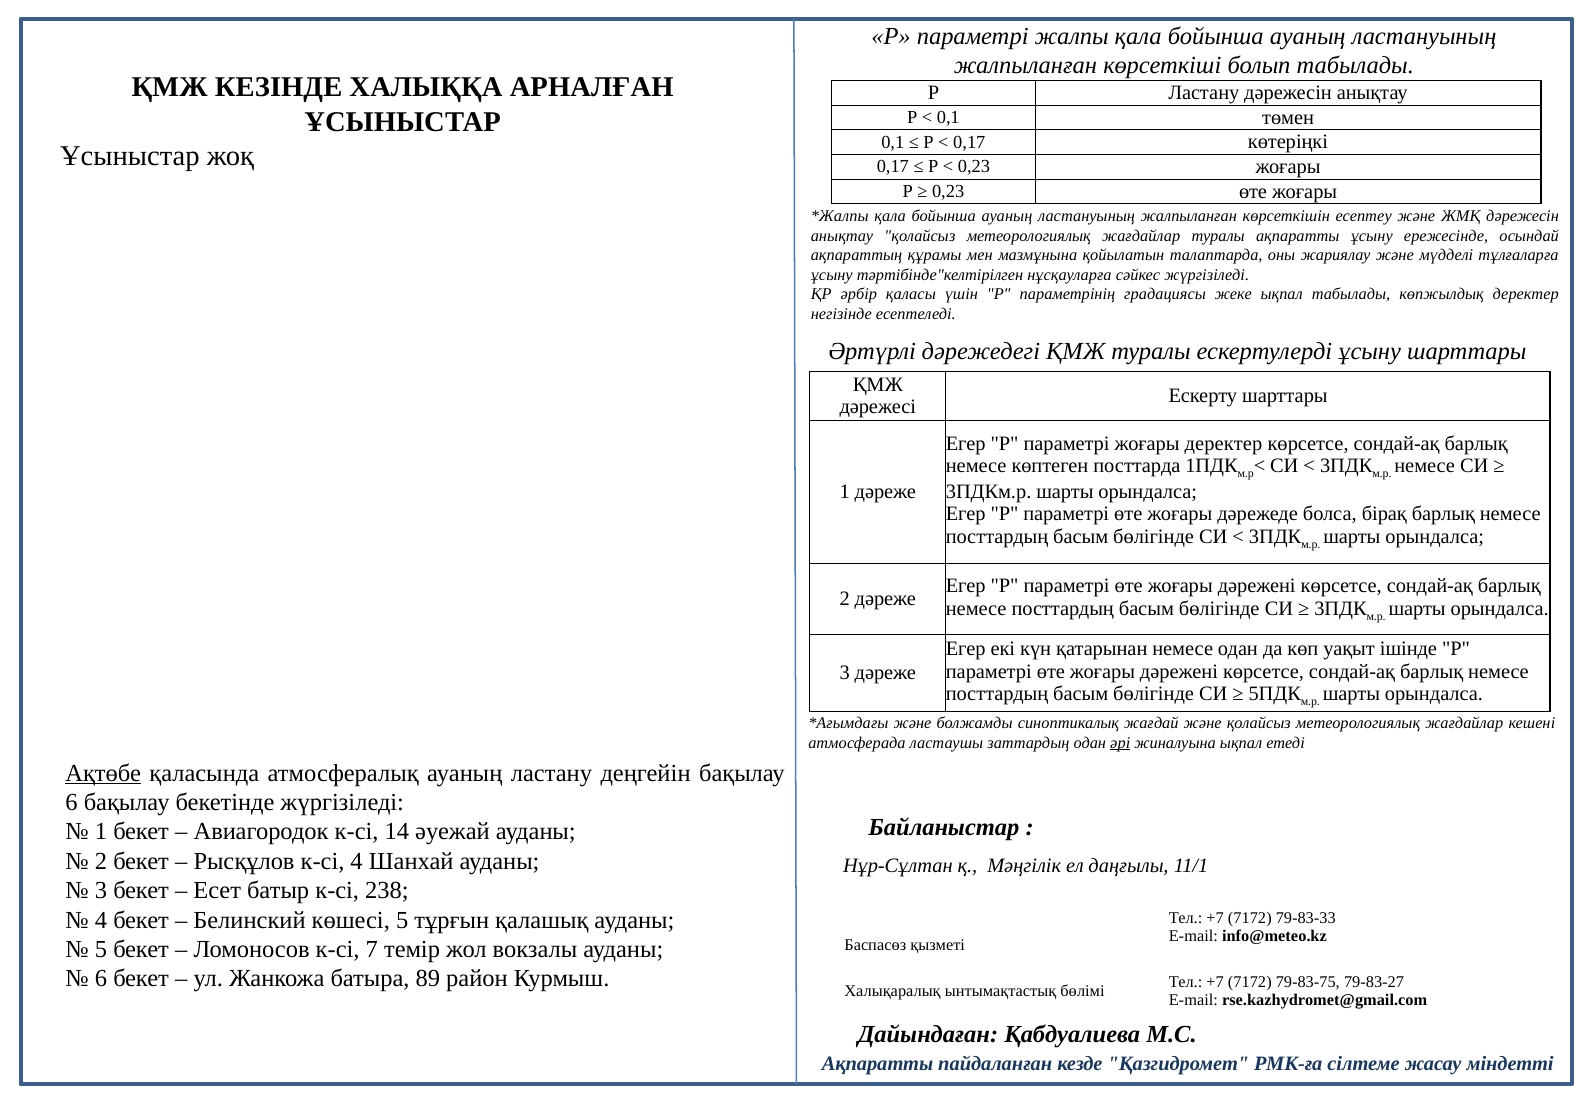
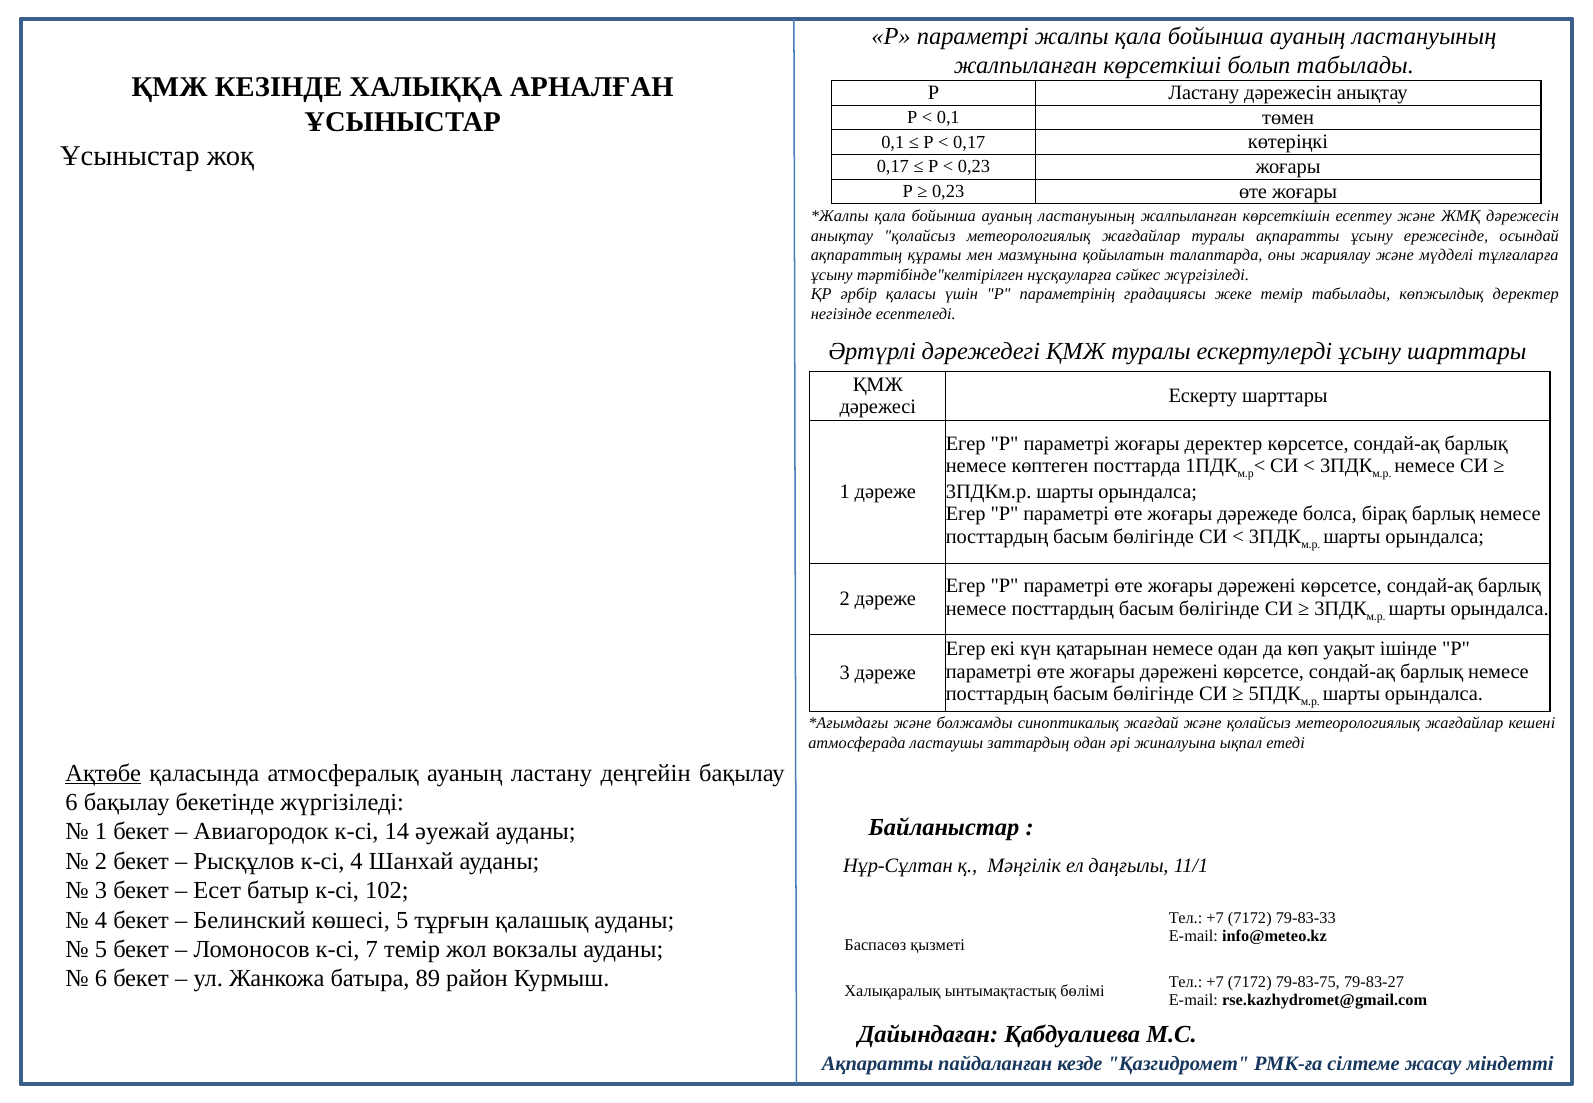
жеке ықпал: ықпал -> темір
әрі underline: present -> none
238: 238 -> 102
